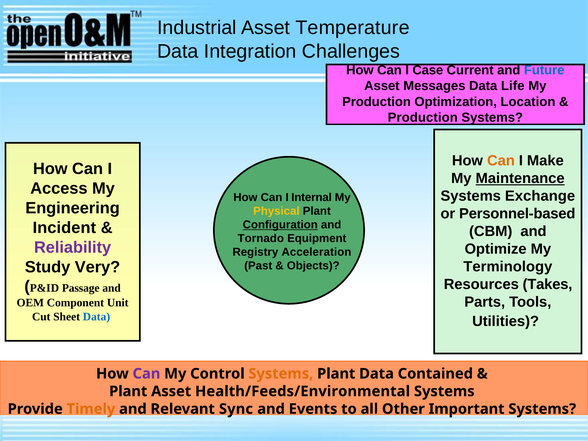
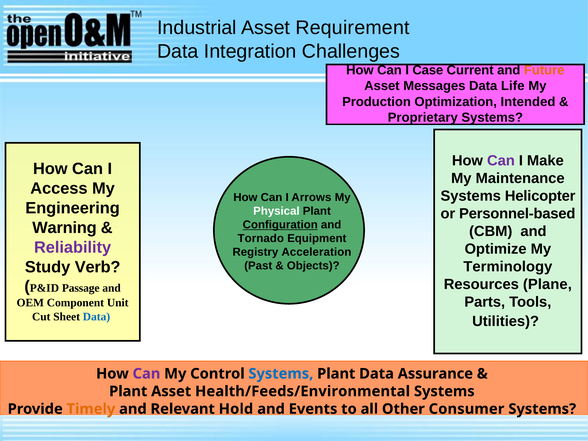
Temperature: Temperature -> Requirement
Future colour: blue -> orange
Location: Location -> Intended
Production at (423, 117): Production -> Proprietary
Can at (501, 161) colour: orange -> purple
Maintenance underline: present -> none
Exchange: Exchange -> Helicopter
Internal: Internal -> Arrows
Physical colour: yellow -> white
Incident: Incident -> Warning
Very: Very -> Verb
Takes: Takes -> Plane
Systems at (281, 374) colour: orange -> blue
Contained: Contained -> Assurance
Sync: Sync -> Hold
Important: Important -> Consumer
